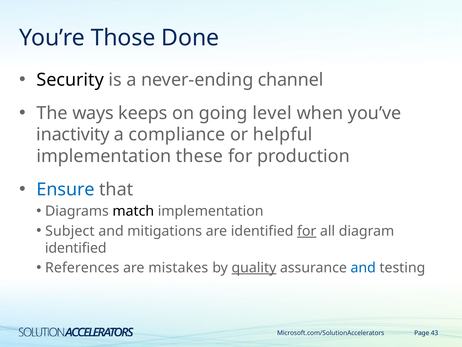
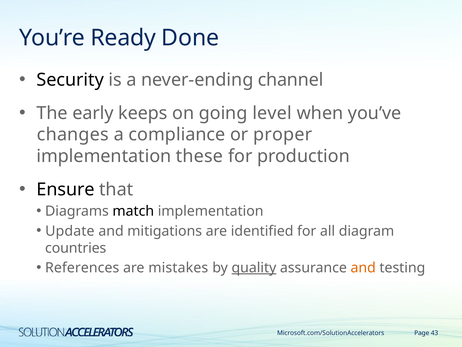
Those: Those -> Ready
ways: ways -> early
inactivity: inactivity -> changes
helpful: helpful -> proper
Ensure colour: blue -> black
Subject: Subject -> Update
for at (307, 231) underline: present -> none
identified at (76, 248): identified -> countries
and at (363, 267) colour: blue -> orange
